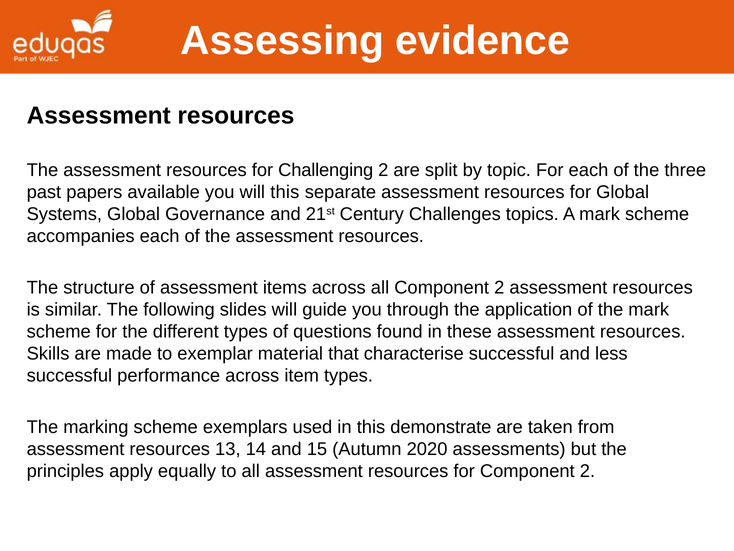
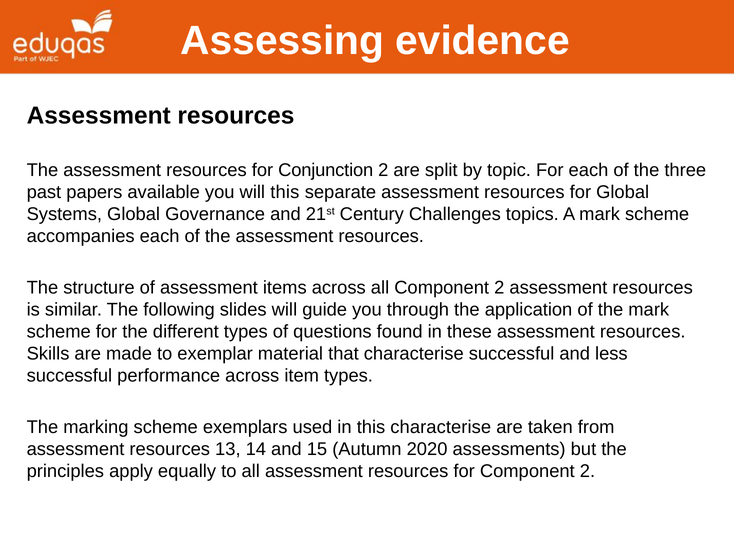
Challenging: Challenging -> Conjunction
this demonstrate: demonstrate -> characterise
